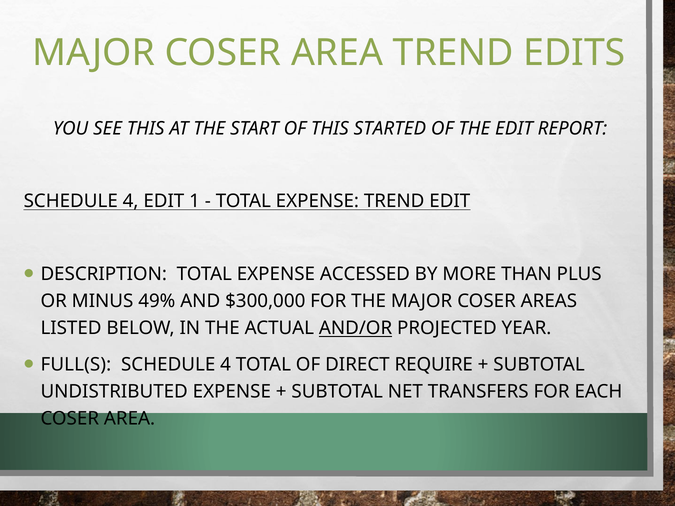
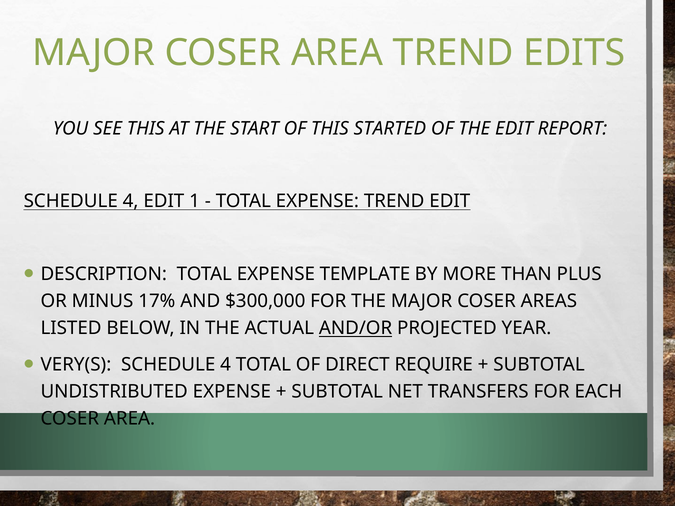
ACCESSED: ACCESSED -> TEMPLATE
49%: 49% -> 17%
FULL(S: FULL(S -> VERY(S
